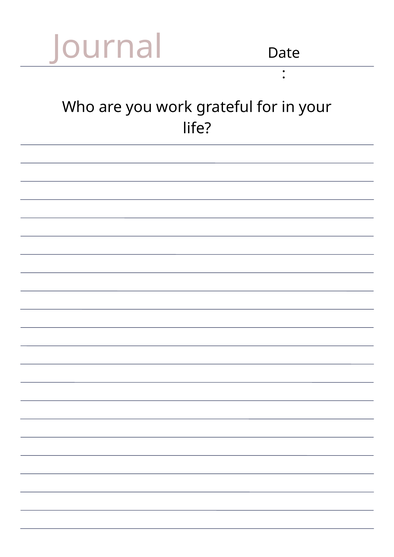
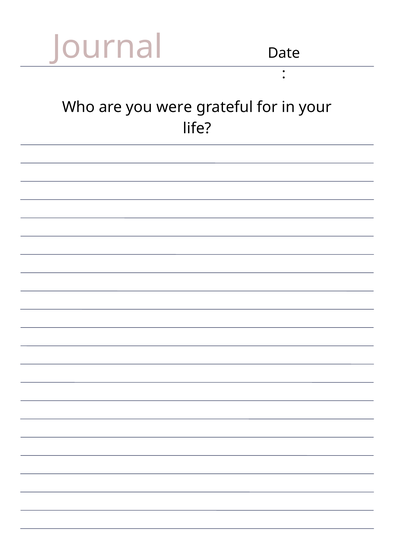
work: work -> were
